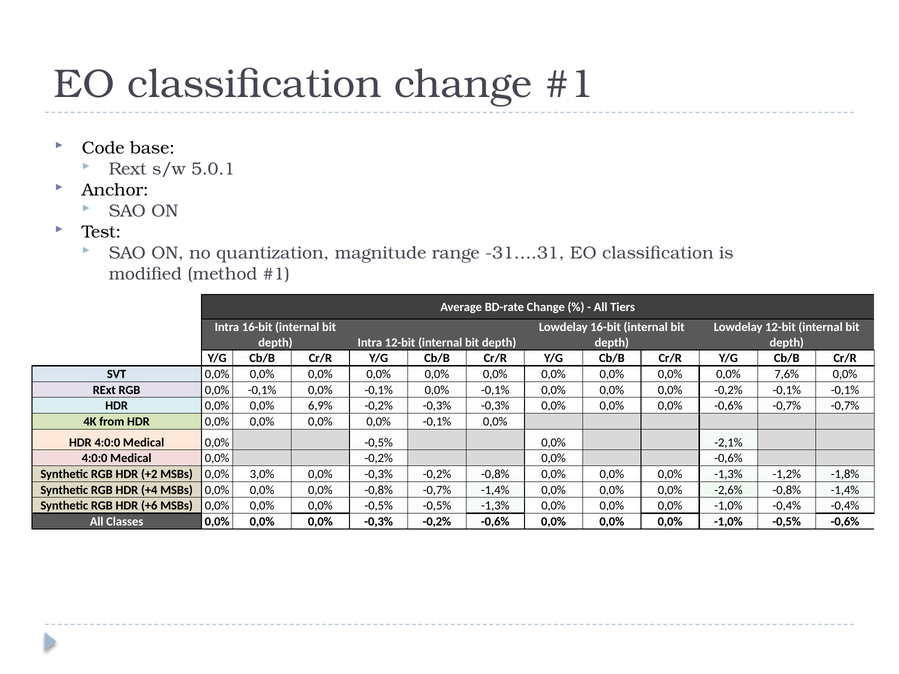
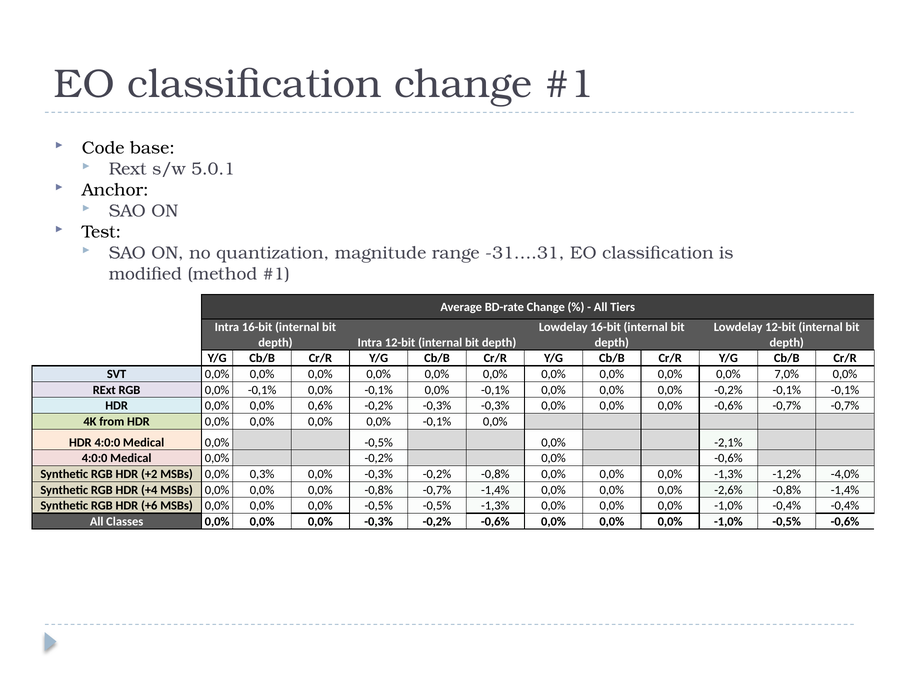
7,6%: 7,6% -> 7,0%
6,9%: 6,9% -> 0,6%
3,0%: 3,0% -> 0,3%
-1,8%: -1,8% -> -4,0%
